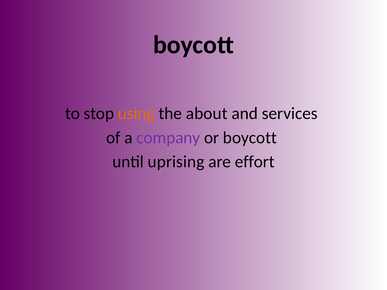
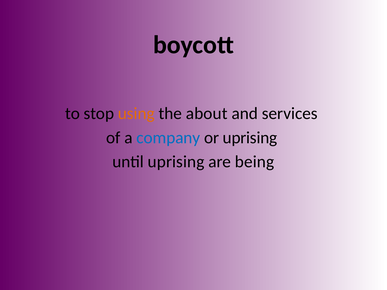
company colour: purple -> blue
or boycott: boycott -> uprising
effort: effort -> being
